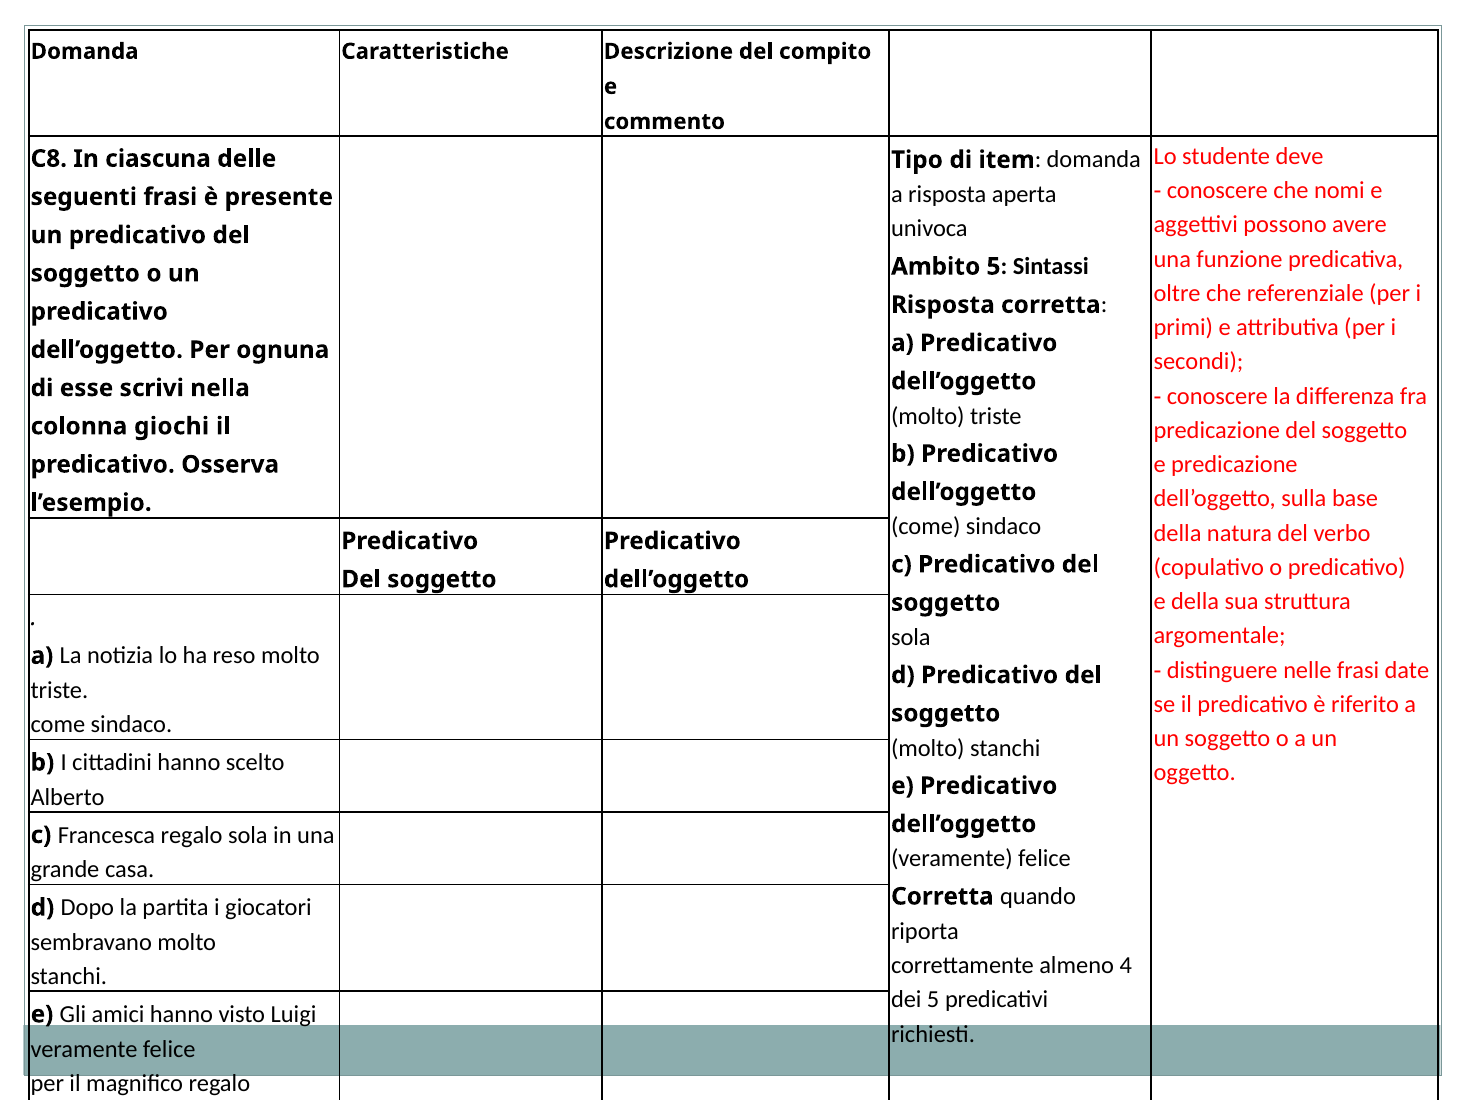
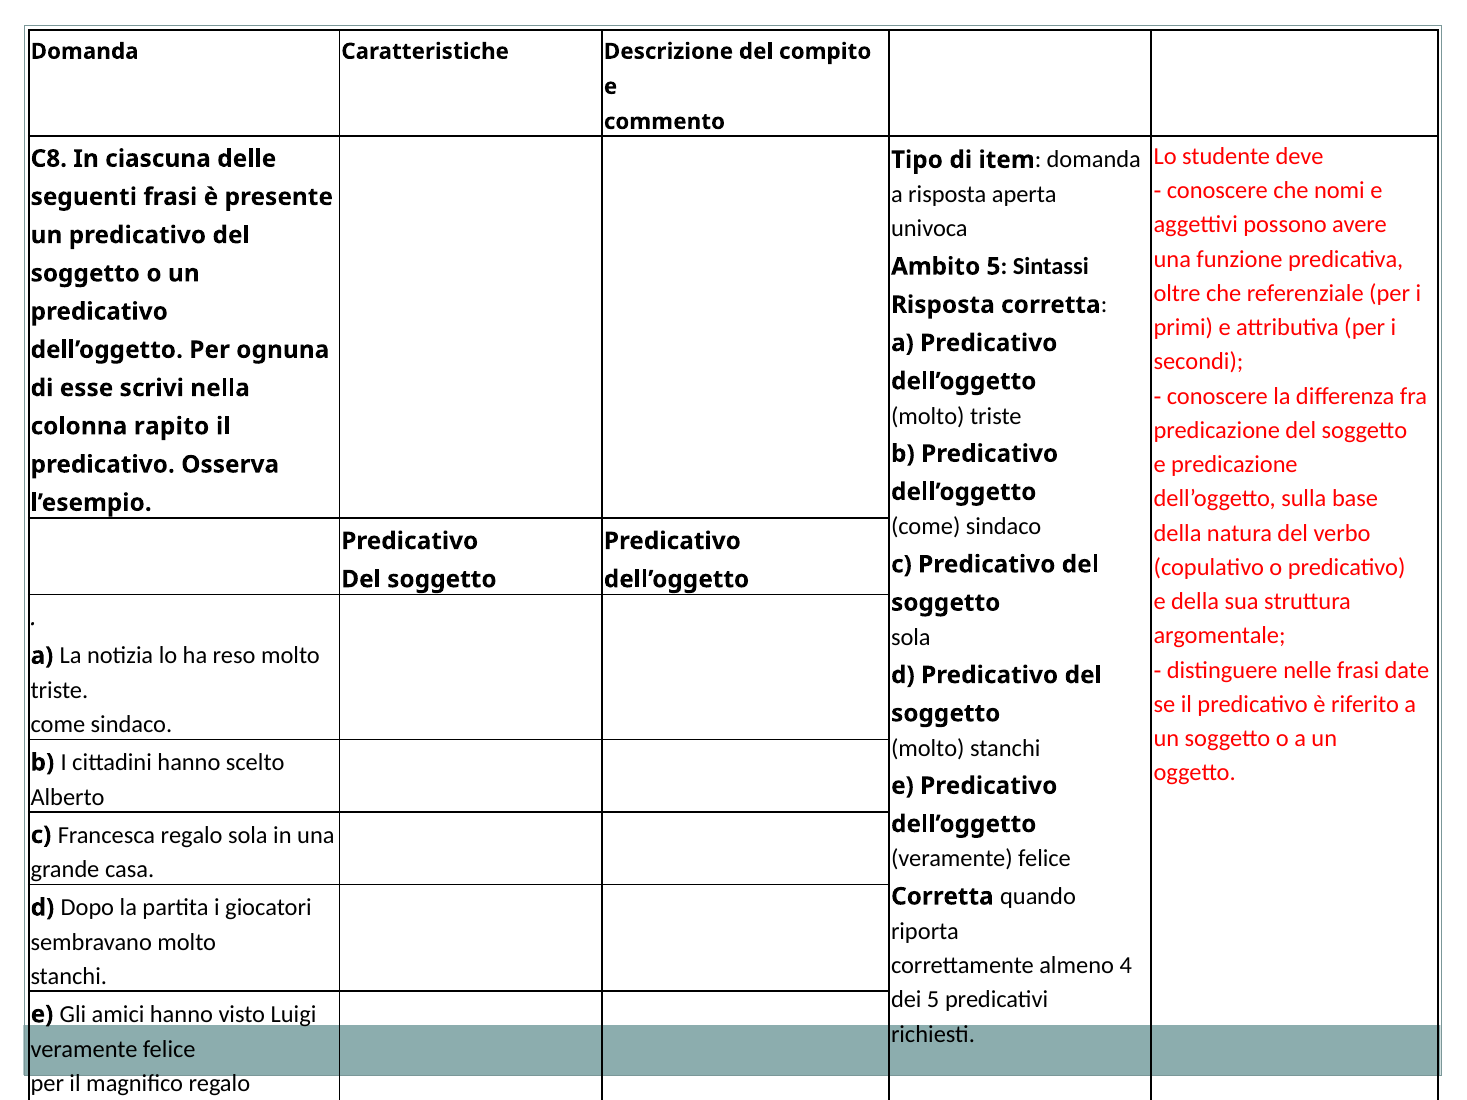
giochi: giochi -> rapito
